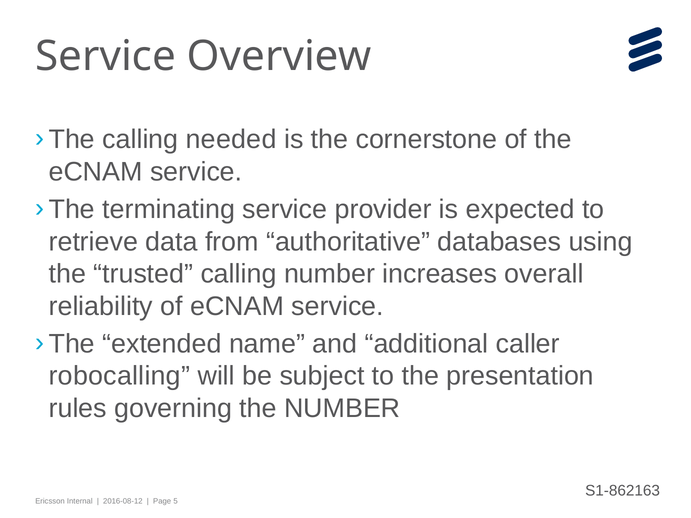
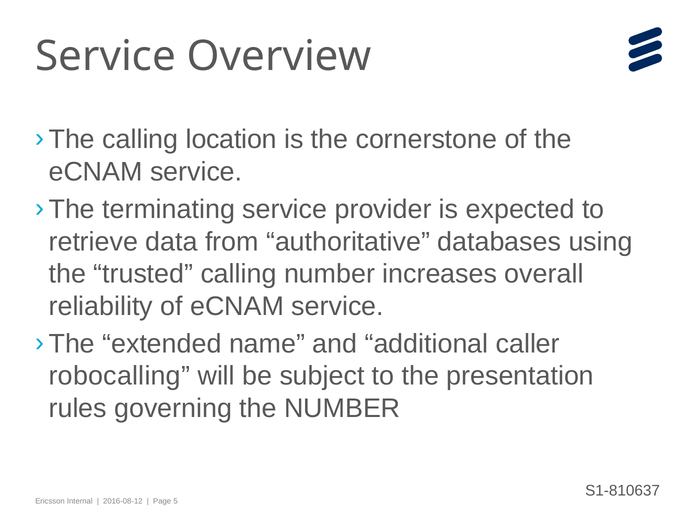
needed: needed -> location
S1-862163: S1-862163 -> S1-810637
